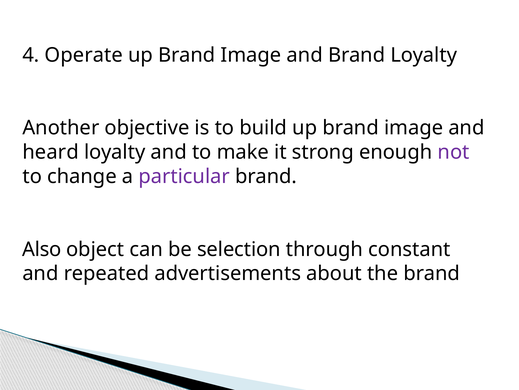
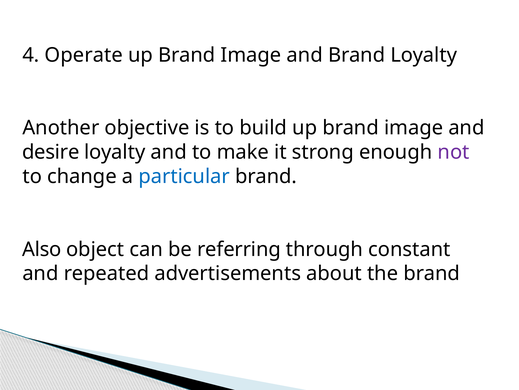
heard: heard -> desire
particular colour: purple -> blue
selection: selection -> referring
